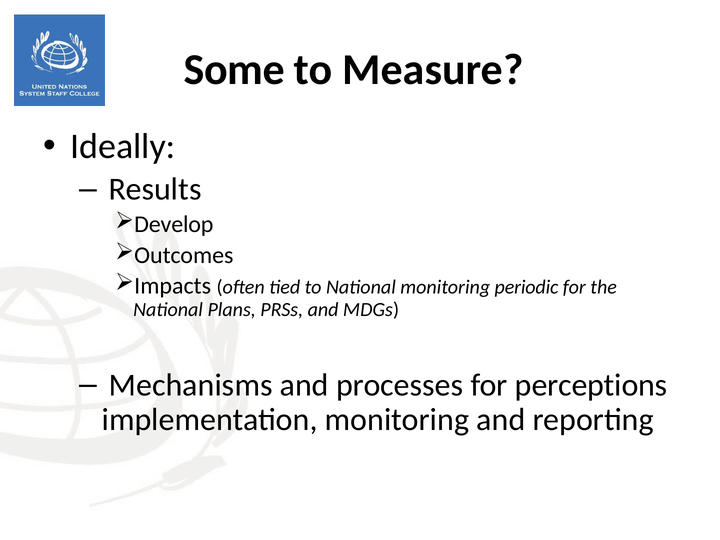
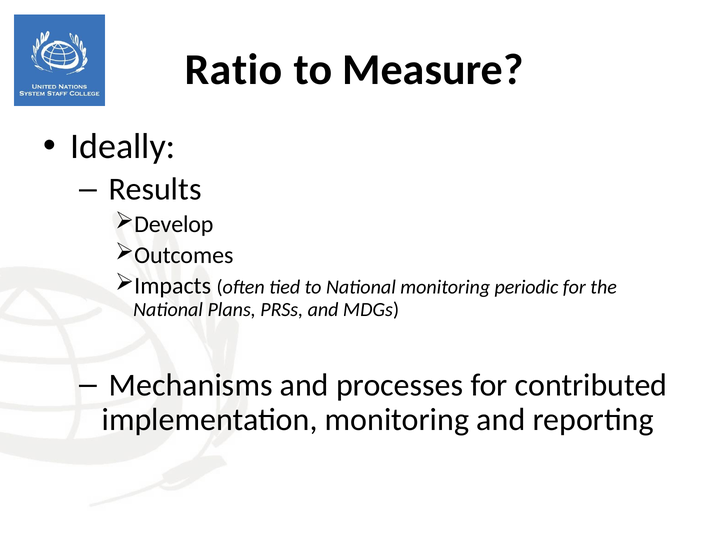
Some: Some -> Ratio
perceptions: perceptions -> contributed
